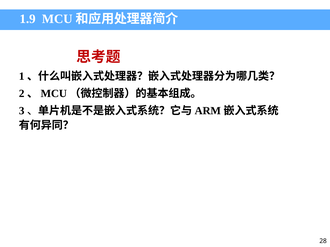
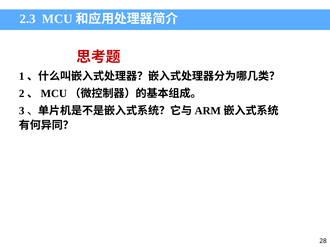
1.9: 1.9 -> 2.3
